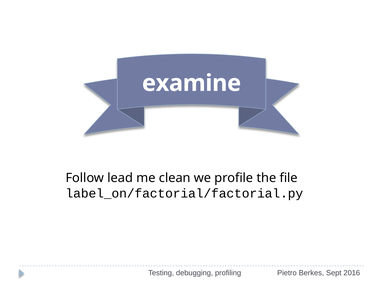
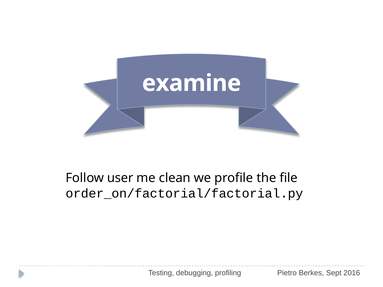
lead: lead -> user
label_on/factorial/factorial.py: label_on/factorial/factorial.py -> order_on/factorial/factorial.py
